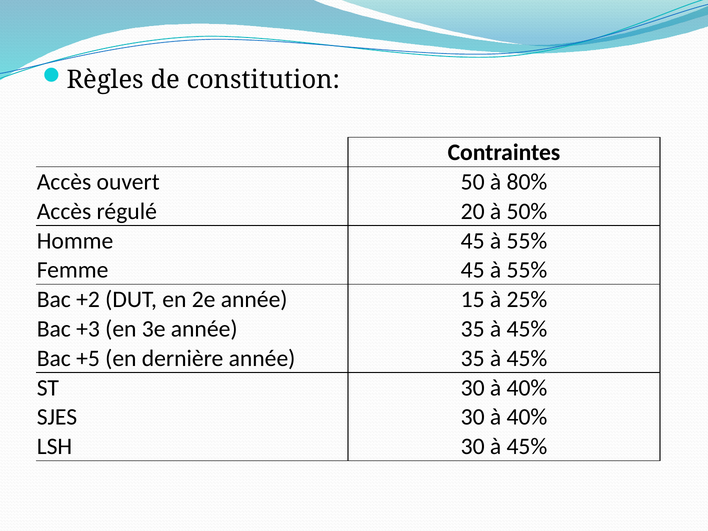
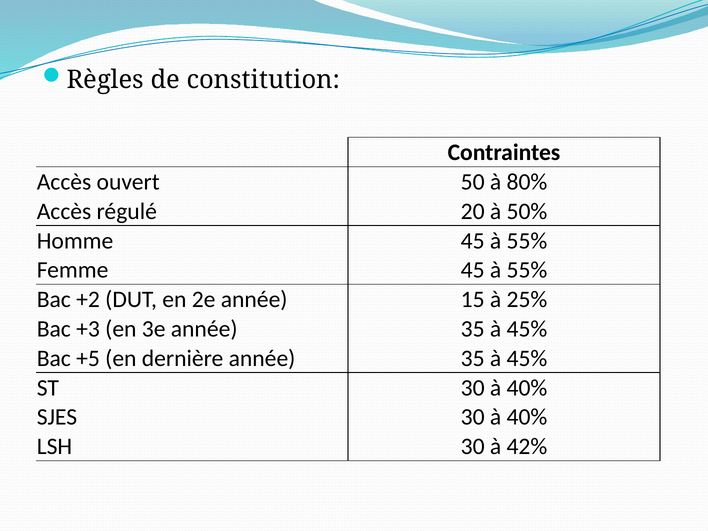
30 à 45%: 45% -> 42%
